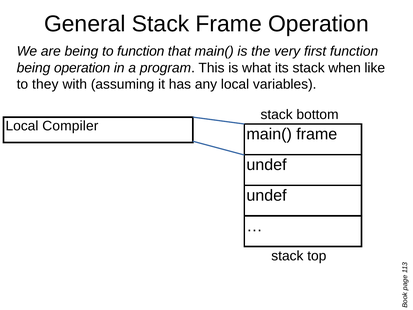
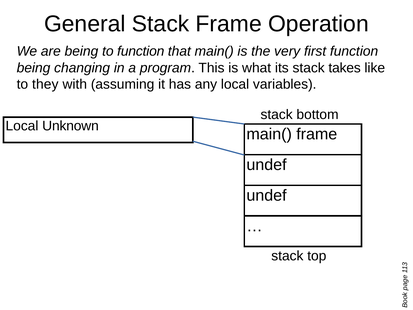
being operation: operation -> changing
when: when -> takes
Compiler: Compiler -> Unknown
